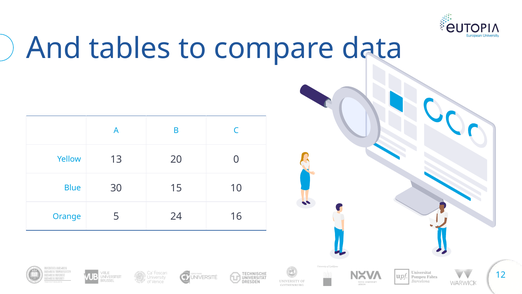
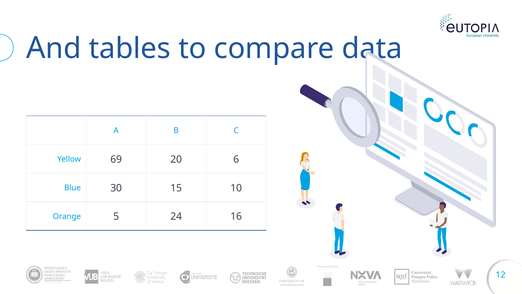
13: 13 -> 69
0: 0 -> 6
